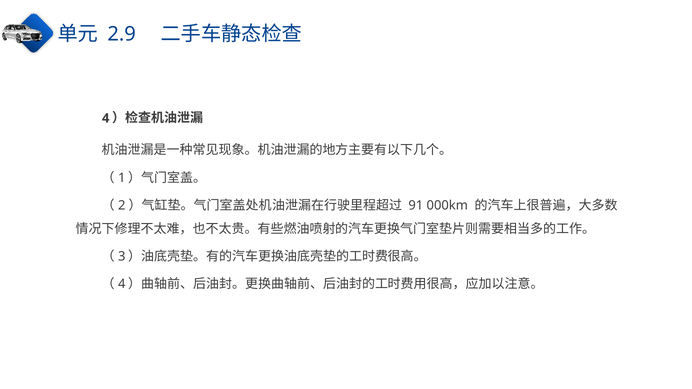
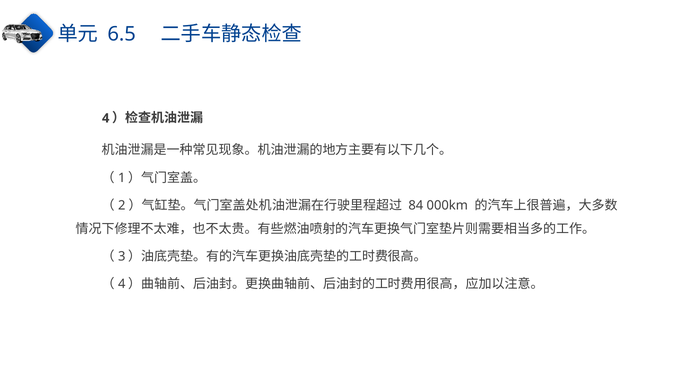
2.9: 2.9 -> 6.5
91: 91 -> 84
